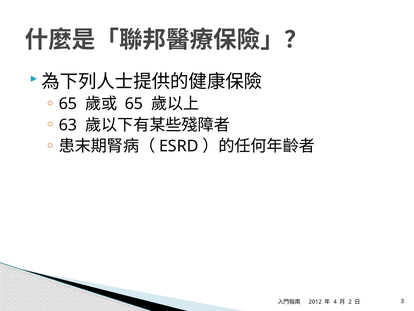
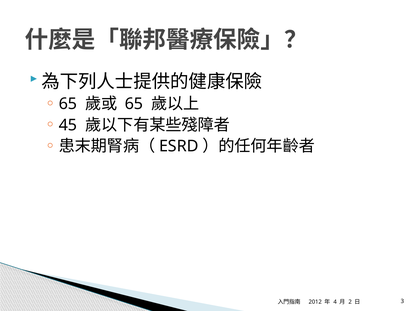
63: 63 -> 45
